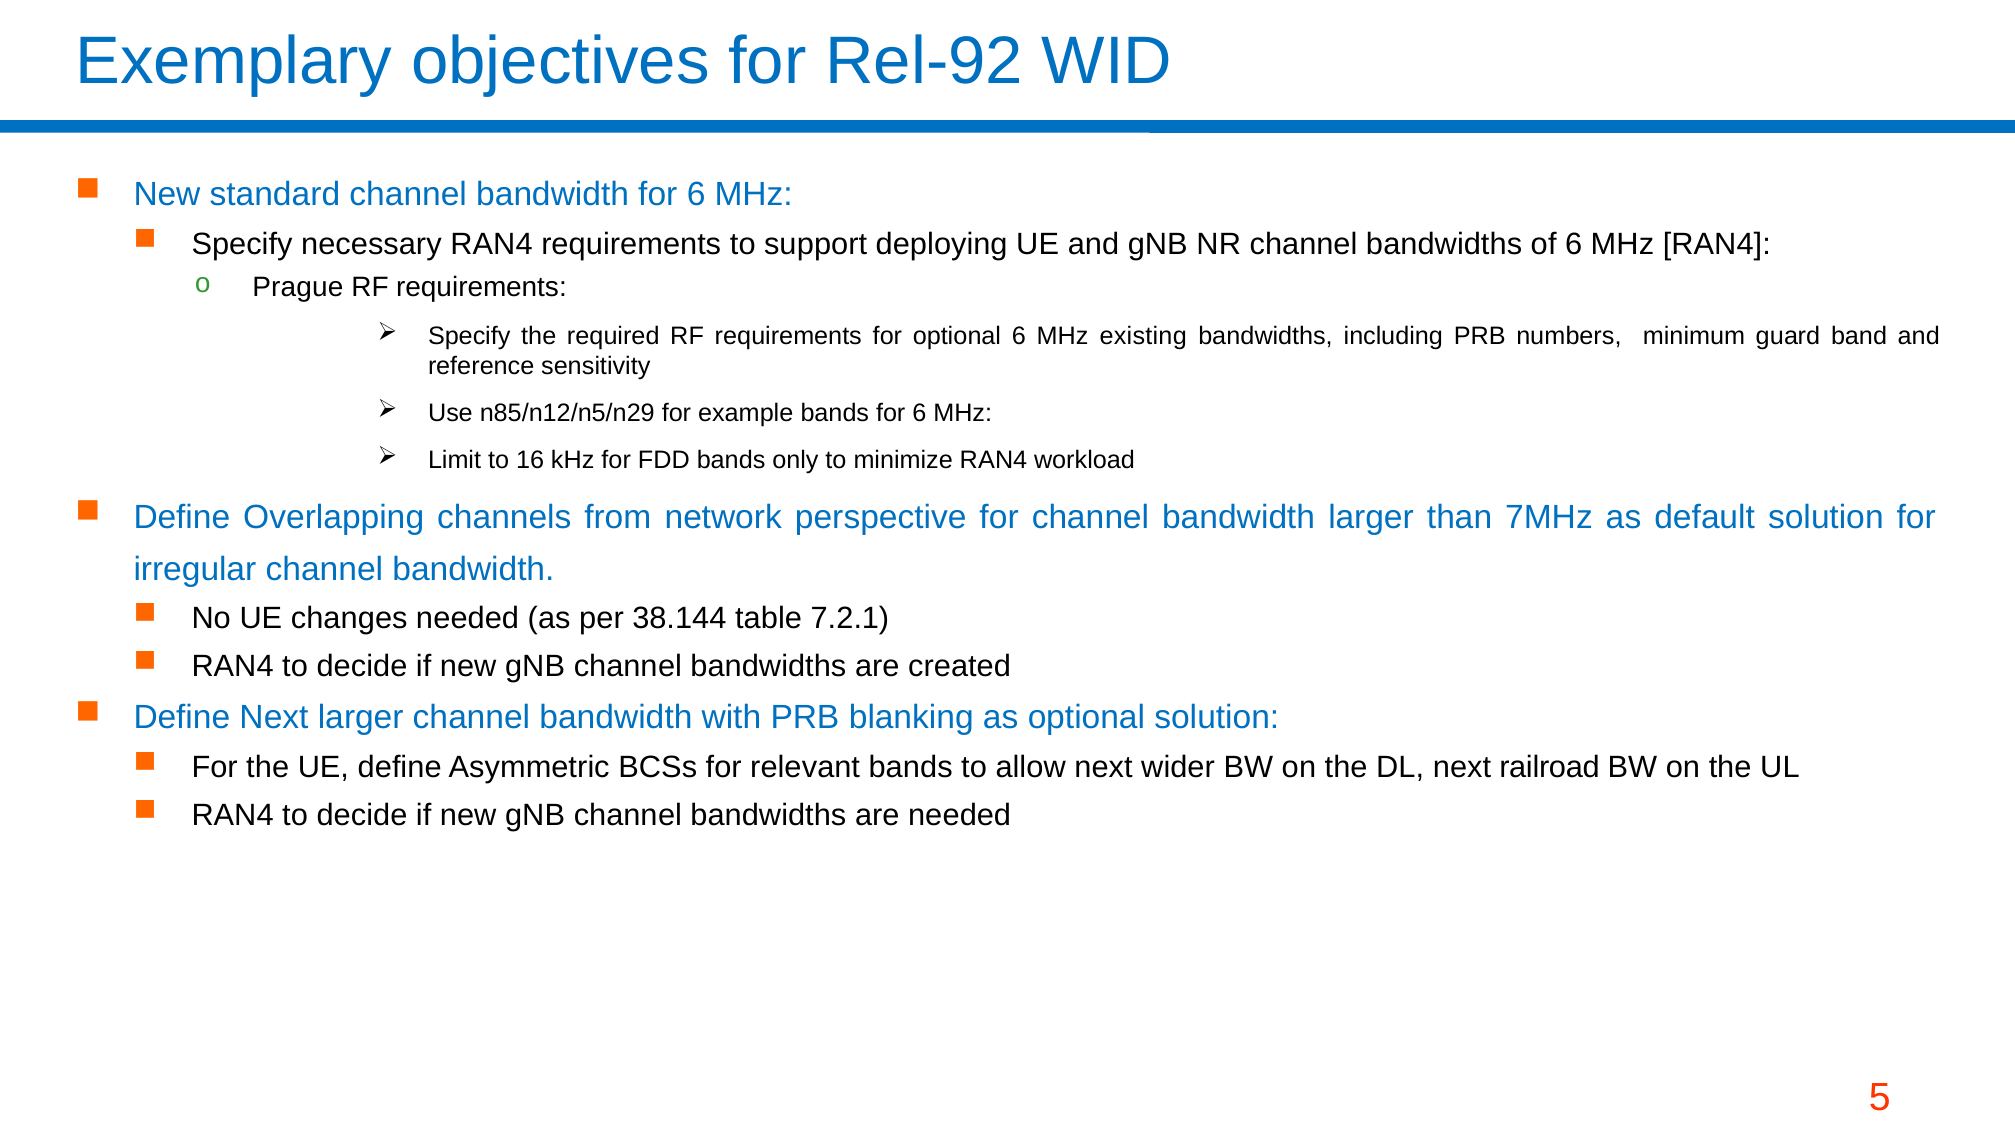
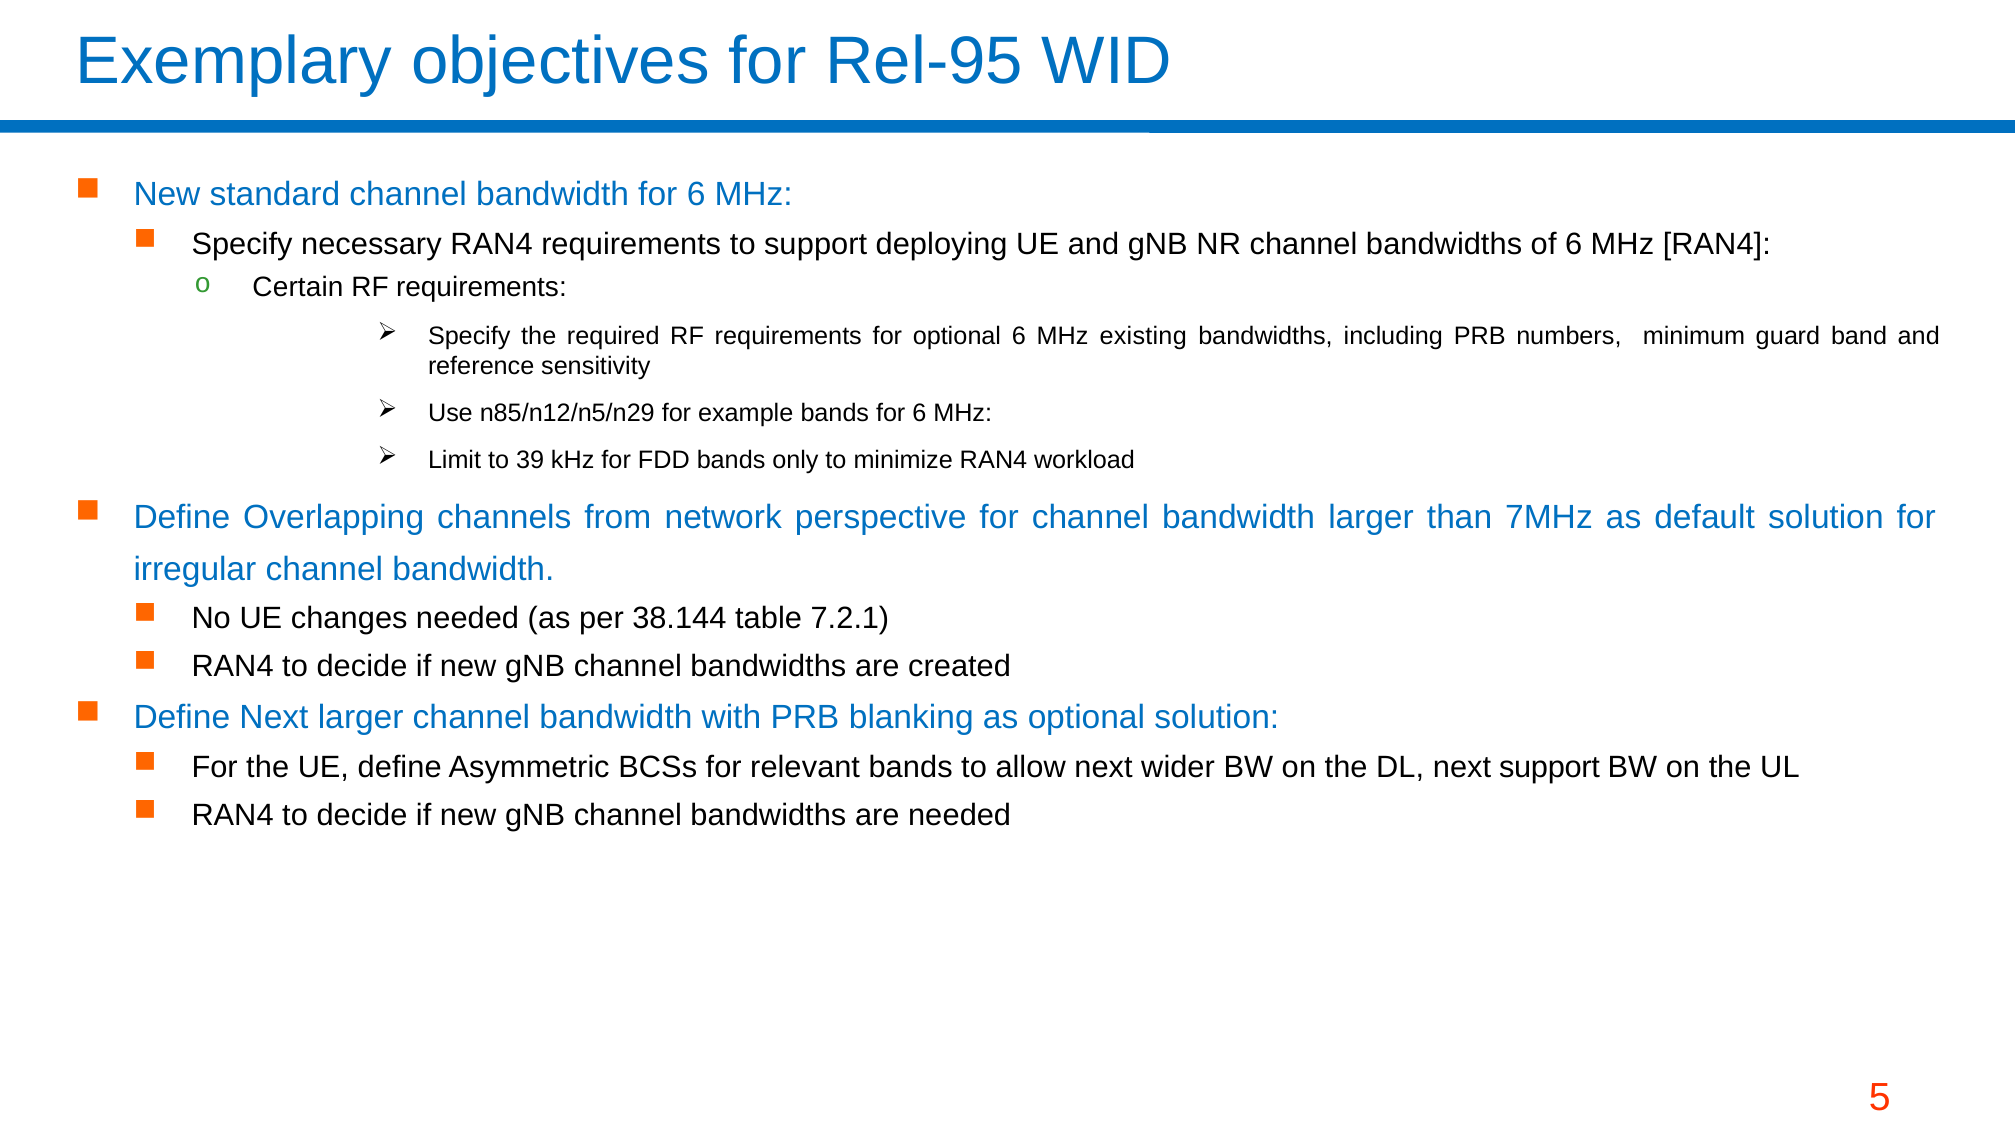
Rel-92: Rel-92 -> Rel-95
Prague: Prague -> Certain
16: 16 -> 39
next railroad: railroad -> support
